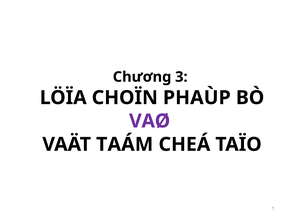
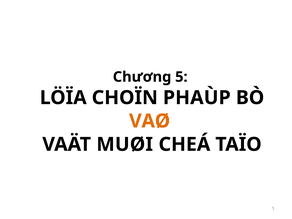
3: 3 -> 5
VAØ colour: purple -> orange
TAÁM: TAÁM -> MUØI
